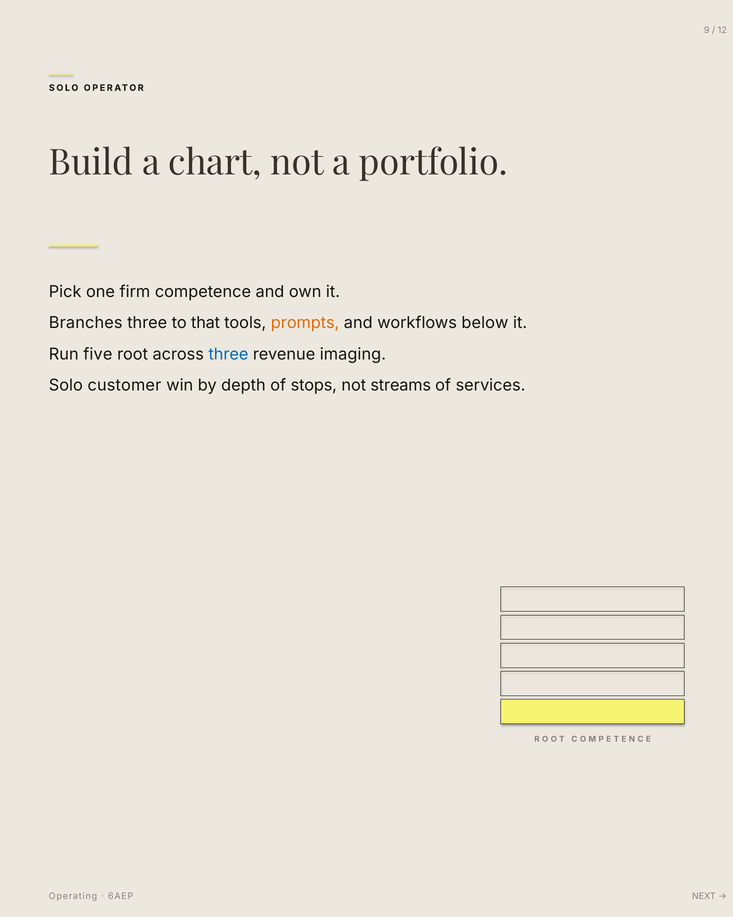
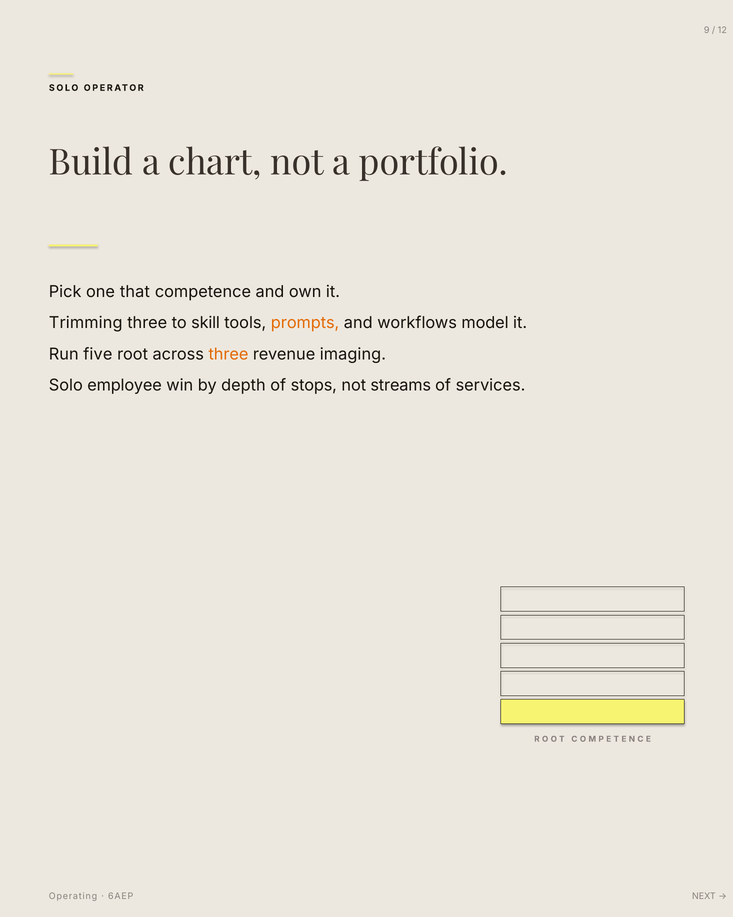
firm: firm -> that
Branches: Branches -> Trimming
that: that -> skill
below: below -> model
three at (229, 354) colour: blue -> orange
customer: customer -> employee
